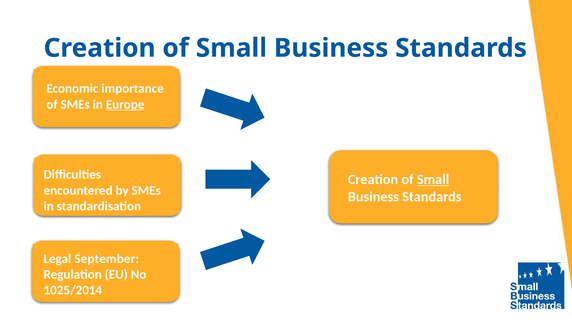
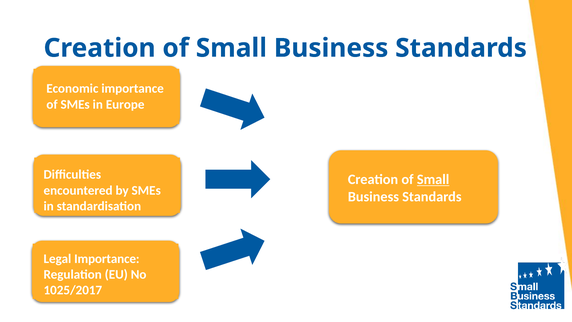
Europe underline: present -> none
Legal September: September -> Importance
1025/2014: 1025/2014 -> 1025/2017
